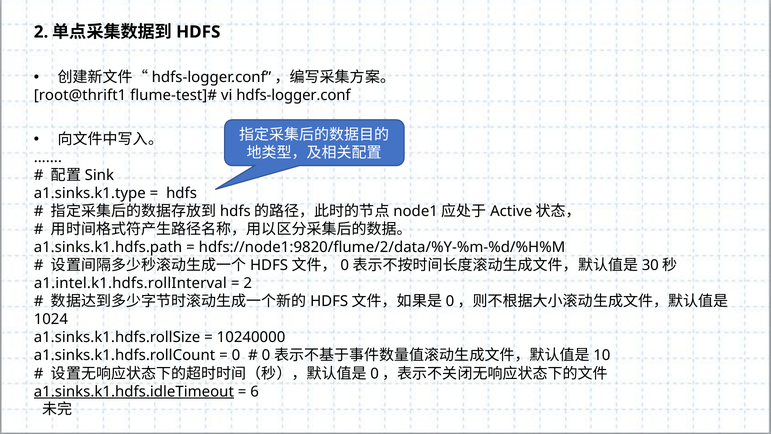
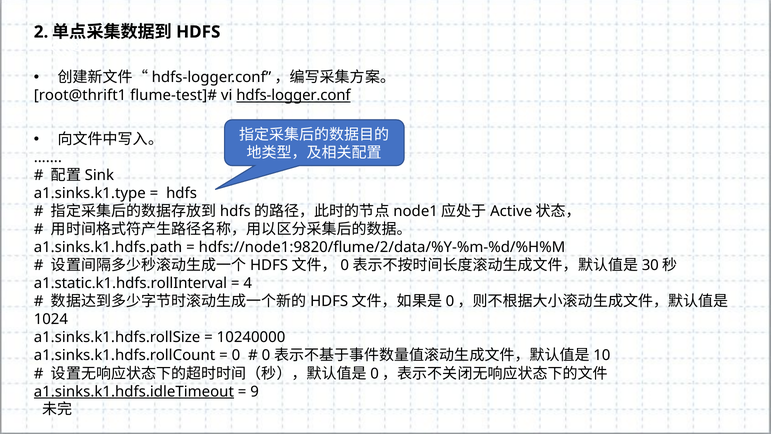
hdfs-logger.conf underline: none -> present
a1.intel.k1.hdfs.rollInterval: a1.intel.k1.hdfs.rollInterval -> a1.static.k1.hdfs.rollInterval
2 at (248, 283): 2 -> 4
6: 6 -> 9
